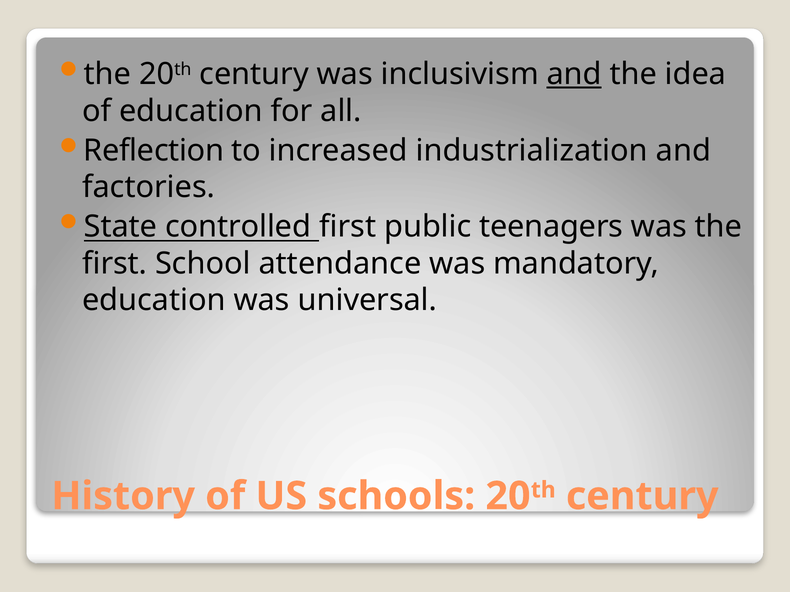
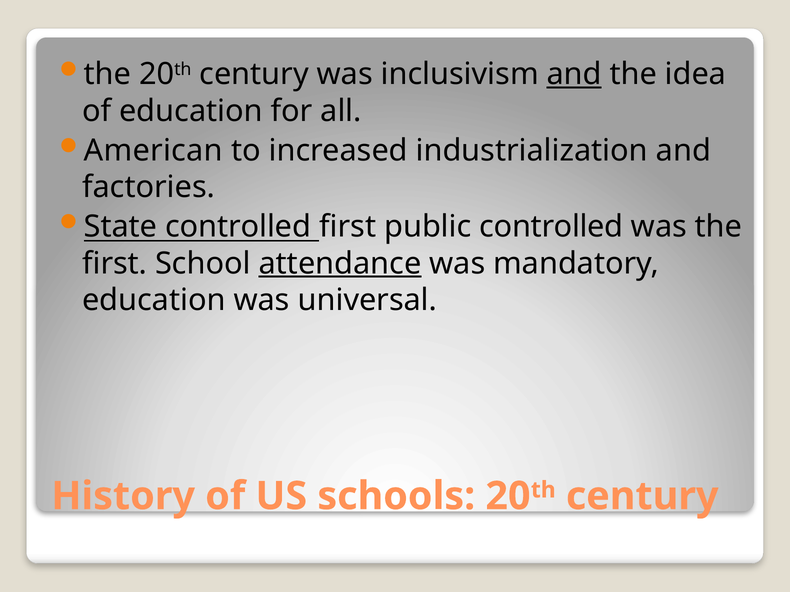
Reflection: Reflection -> American
public teenagers: teenagers -> controlled
attendance underline: none -> present
